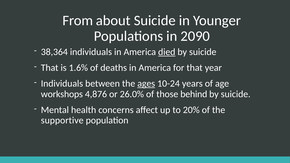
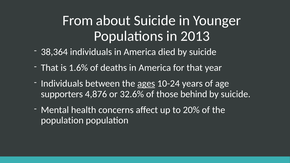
2090: 2090 -> 2013
died underline: present -> none
workshops: workshops -> supporters
26.0%: 26.0% -> 32.6%
supportive at (62, 120): supportive -> population
